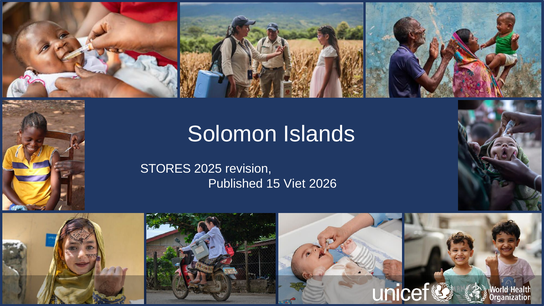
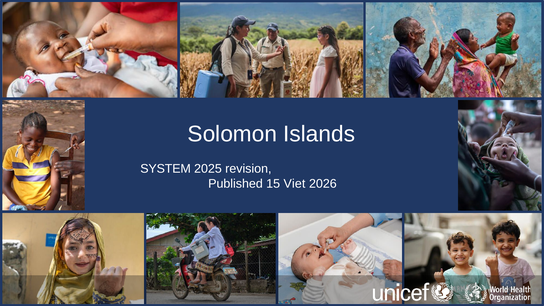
STORES: STORES -> SYSTEM
